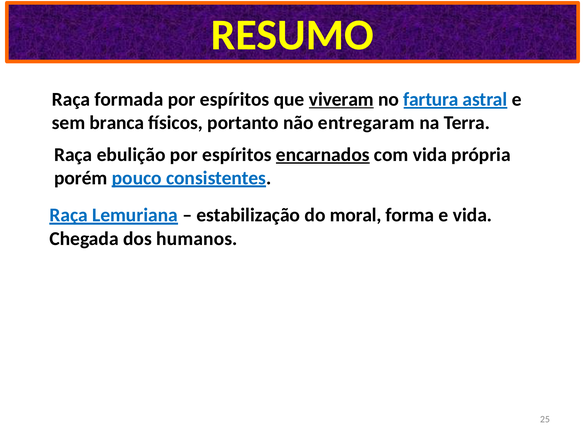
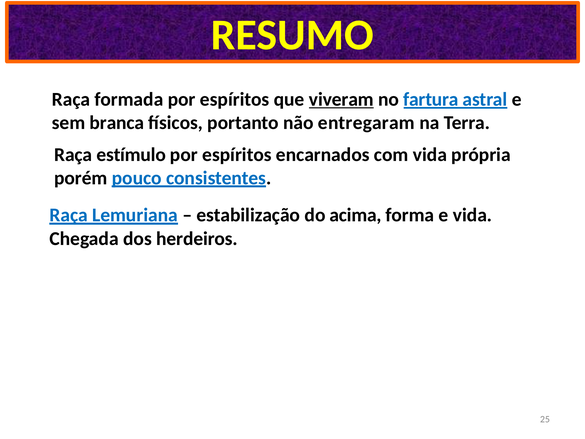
ebulição: ebulição -> estímulo
encarnados underline: present -> none
moral: moral -> acima
humanos: humanos -> herdeiros
